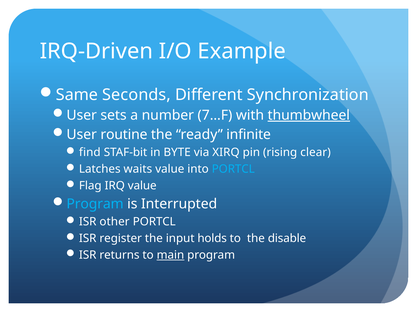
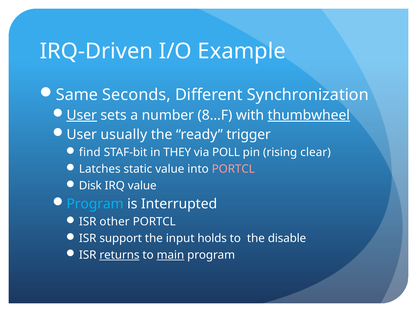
User at (82, 116) underline: none -> present
7…F: 7…F -> 8…F
routine: routine -> usually
infinite: infinite -> trigger
BYTE: BYTE -> THEY
XIRQ: XIRQ -> POLL
waits: waits -> static
PORTCL at (233, 170) colour: light blue -> pink
Flag: Flag -> Disk
register: register -> support
returns underline: none -> present
